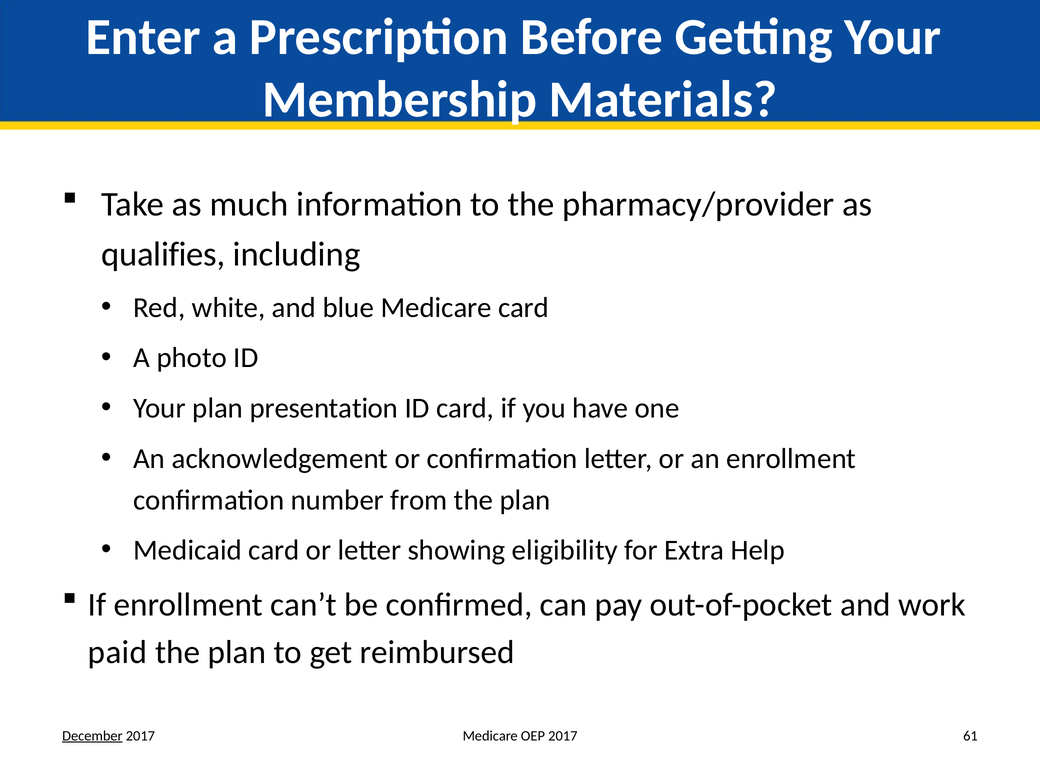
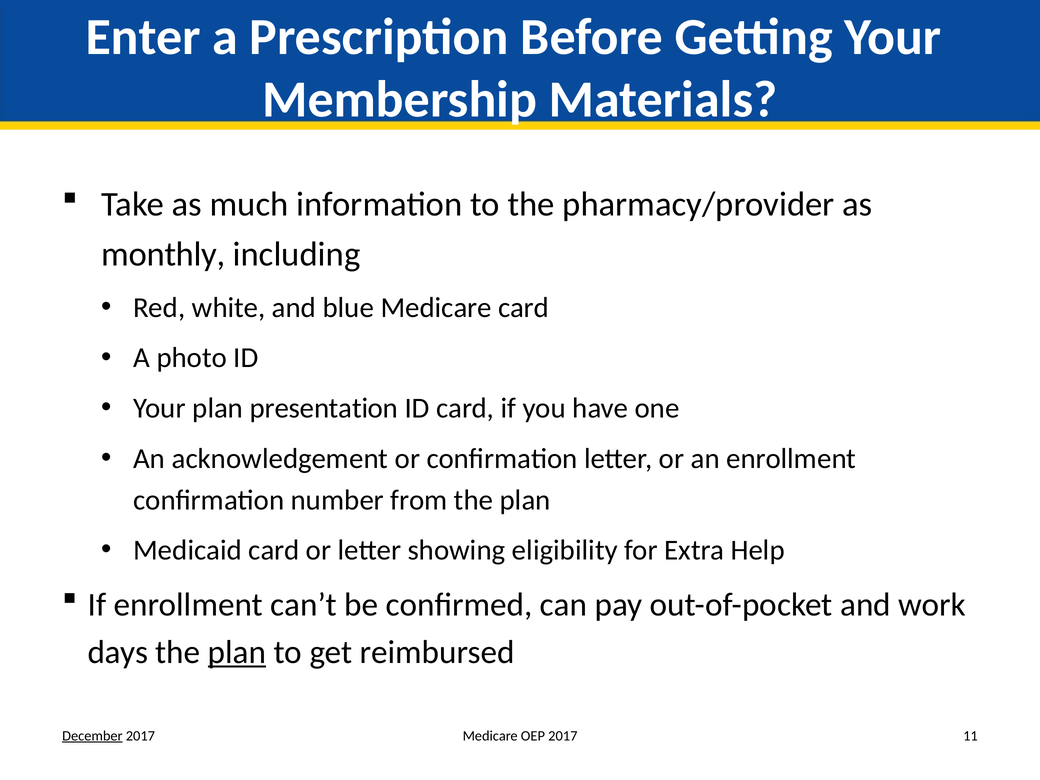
qualifies: qualifies -> monthly
paid: paid -> days
plan at (237, 652) underline: none -> present
61: 61 -> 11
